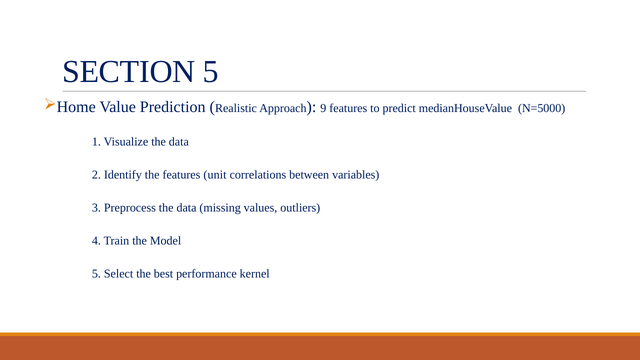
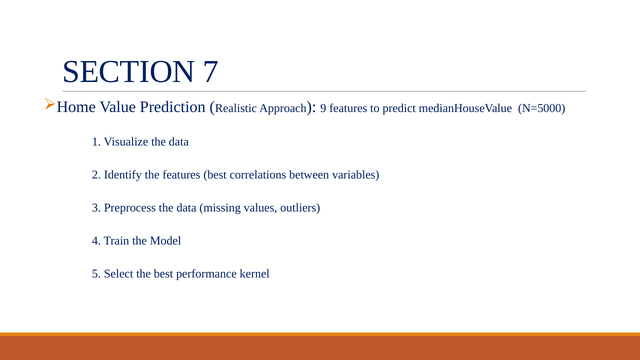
SECTION 5: 5 -> 7
features unit: unit -> best
